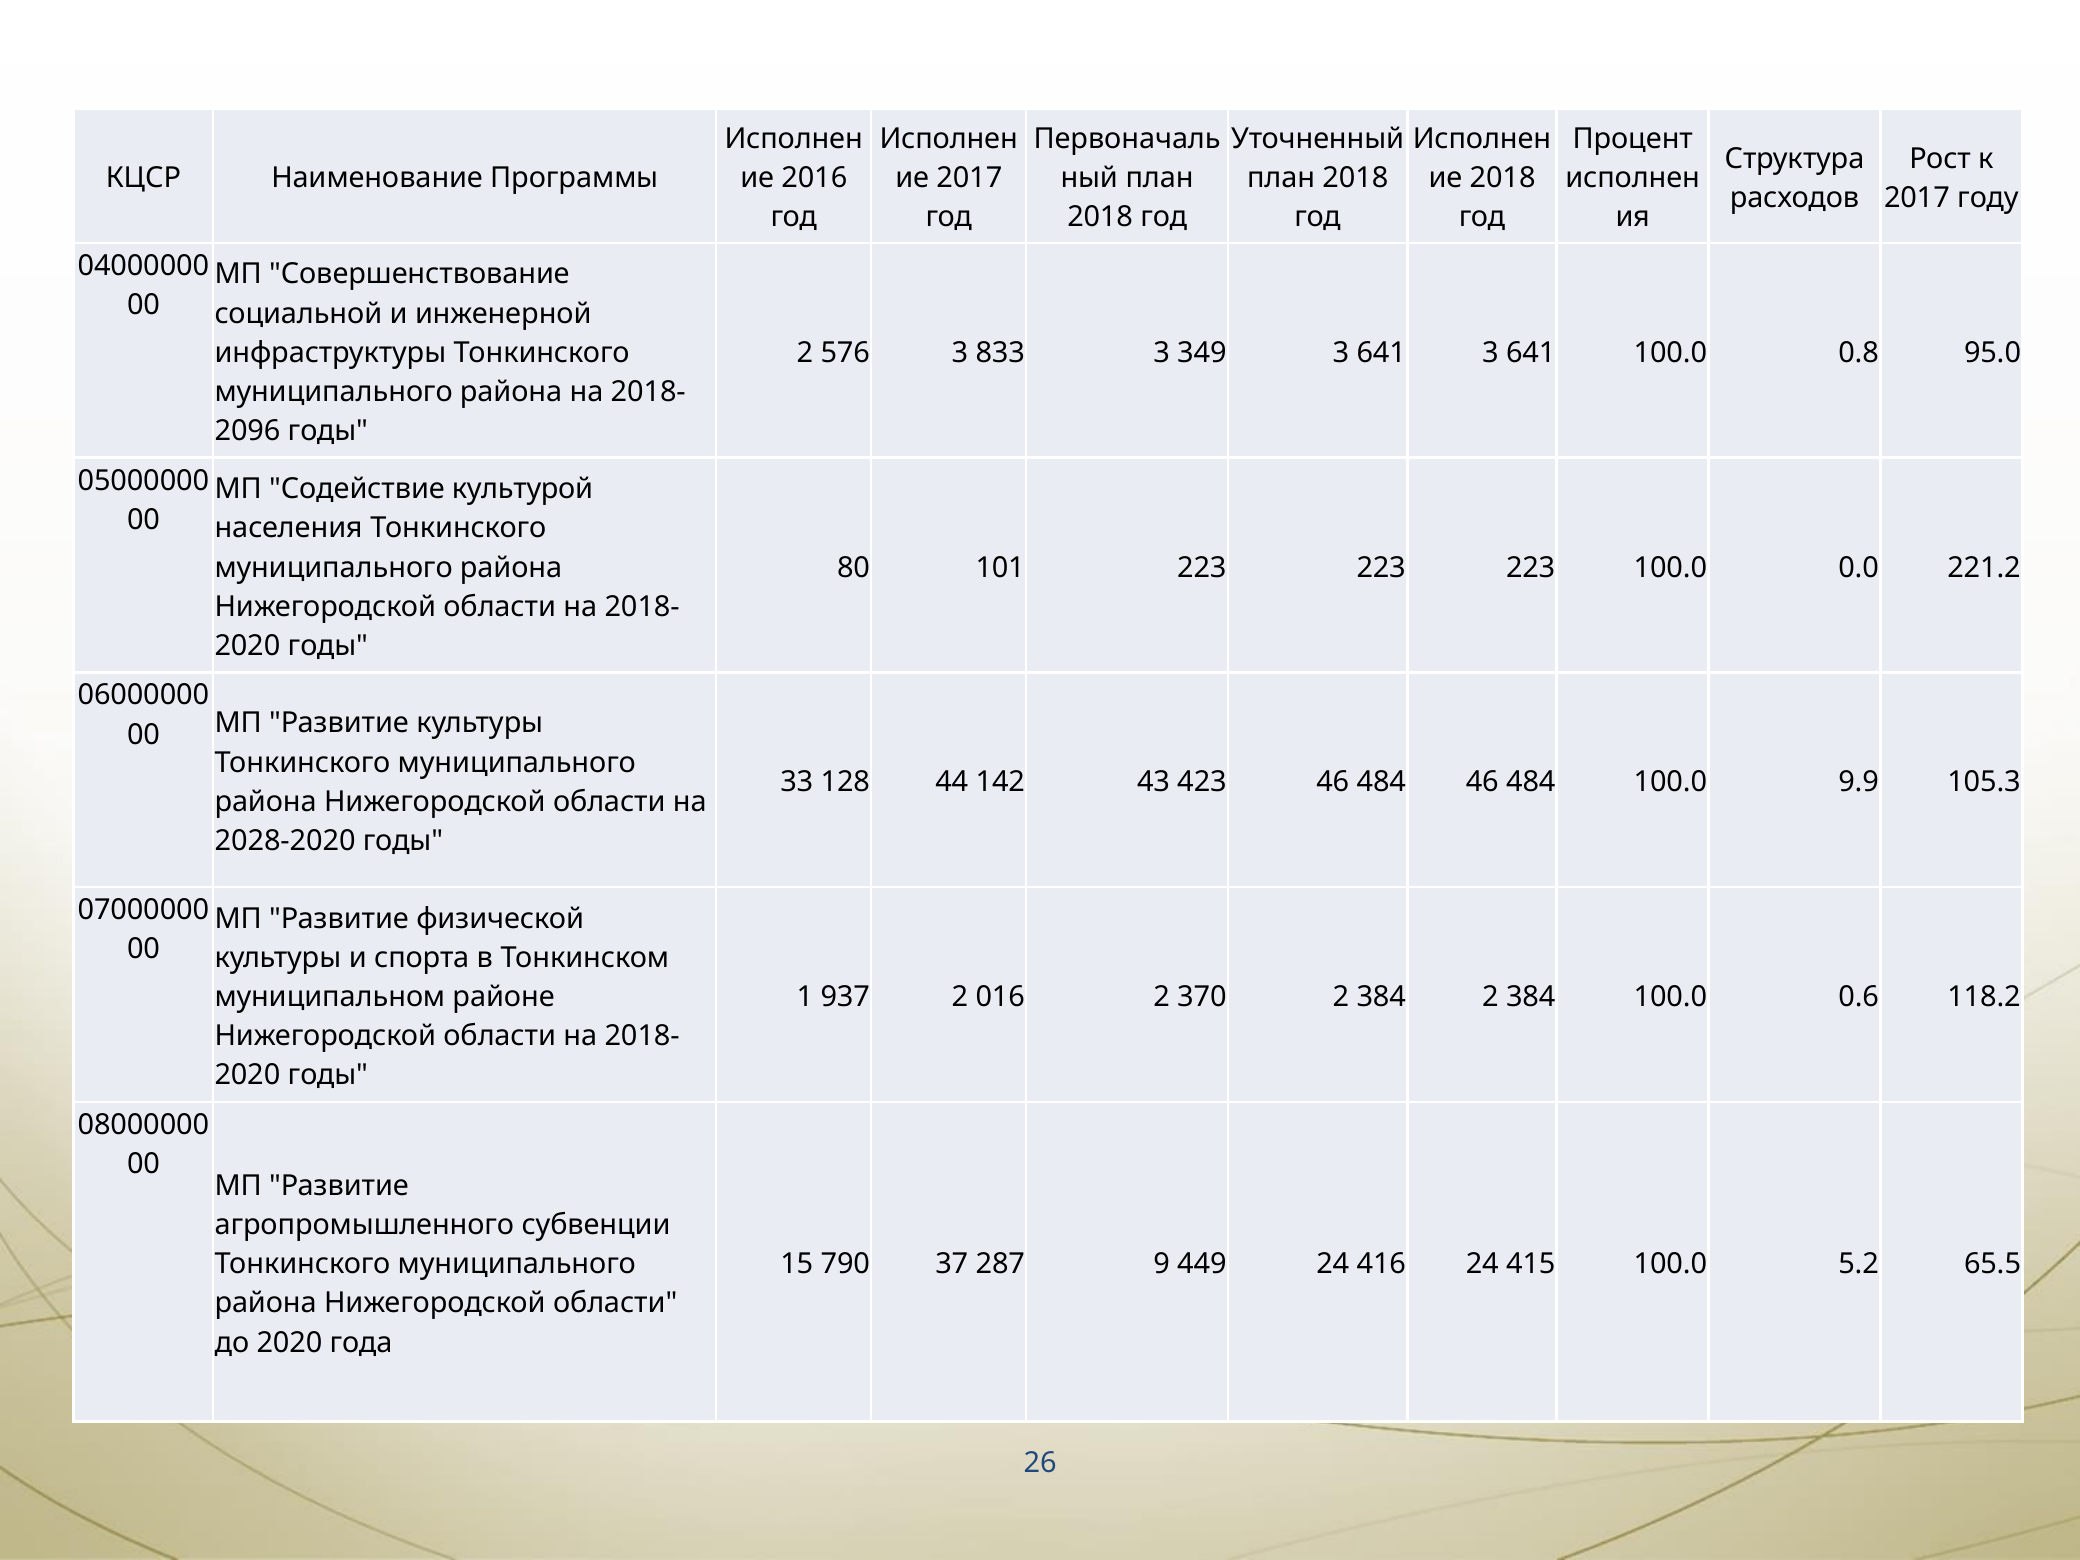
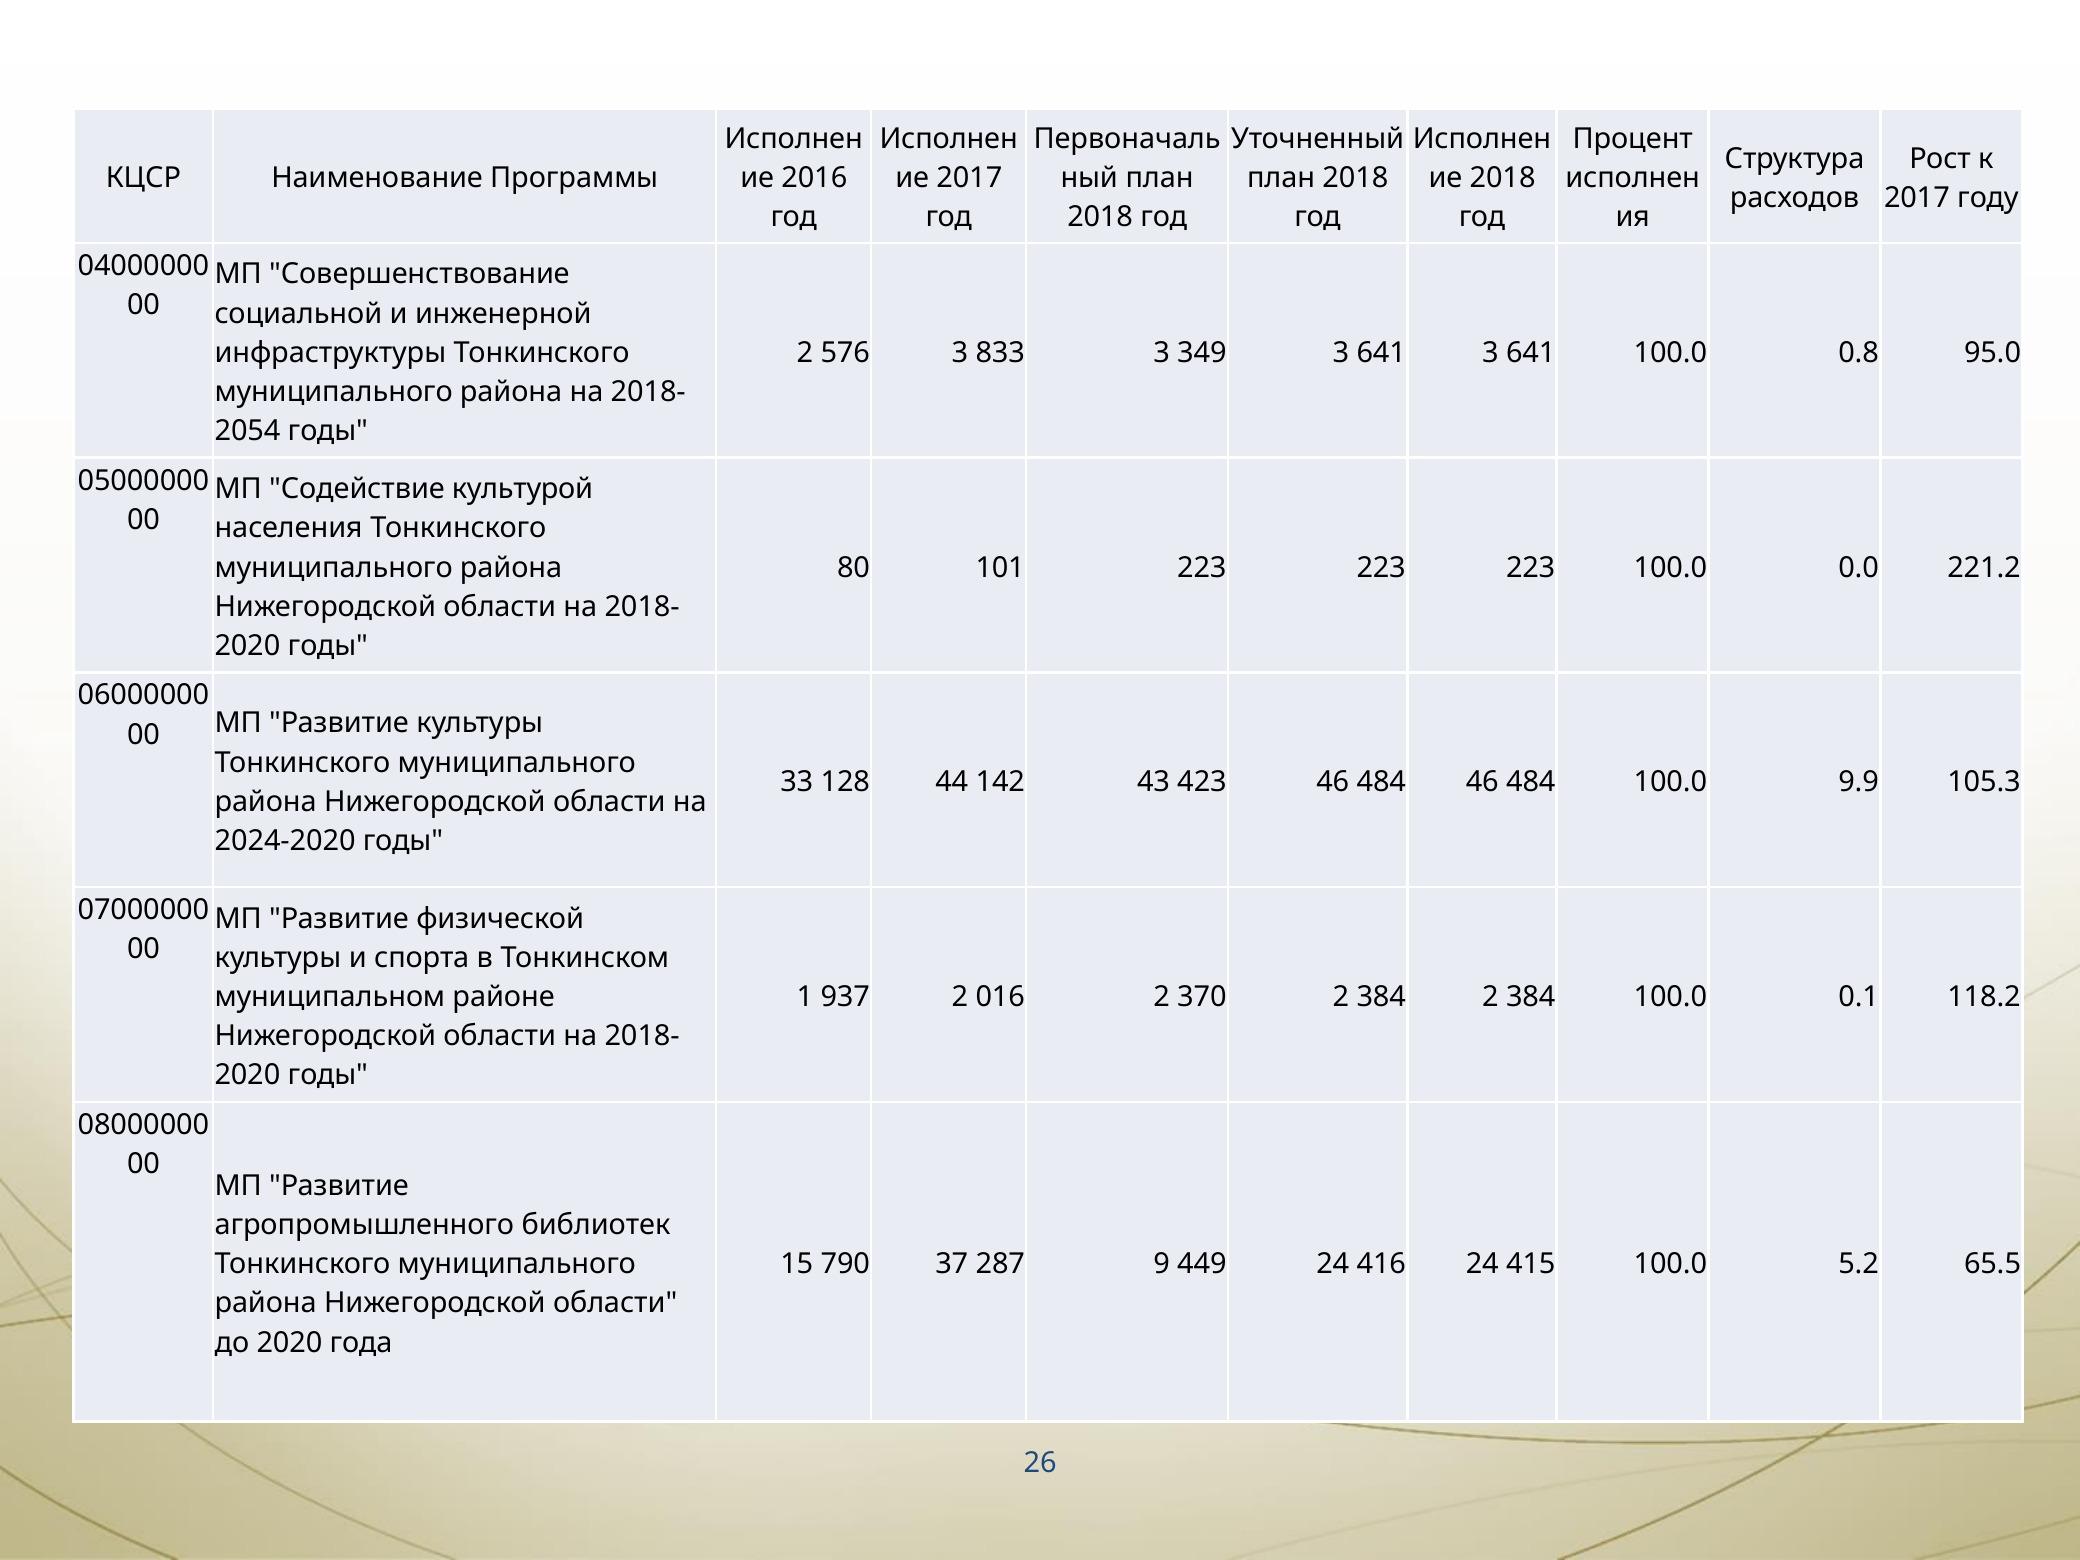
2096: 2096 -> 2054
2028-2020: 2028-2020 -> 2024-2020
0.6: 0.6 -> 0.1
субвенции: субвенции -> библиотек
